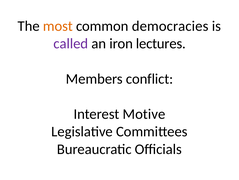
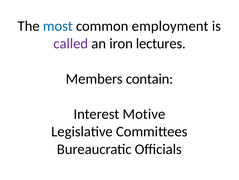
most colour: orange -> blue
democracies: democracies -> employment
conflict: conflict -> contain
